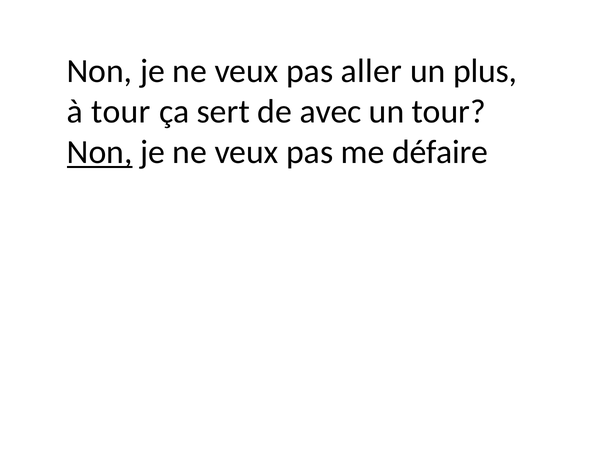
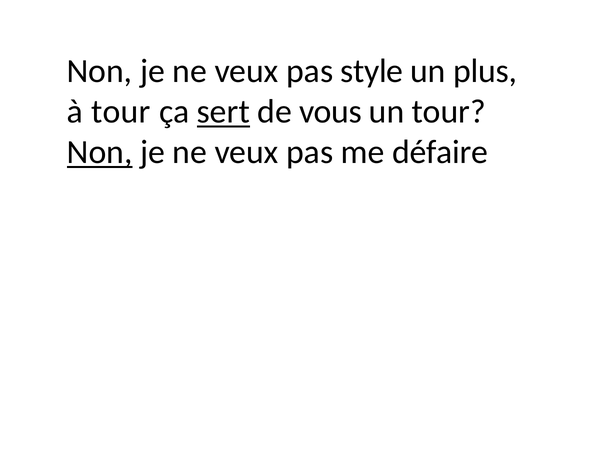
aller: aller -> style
sert underline: none -> present
avec: avec -> vous
